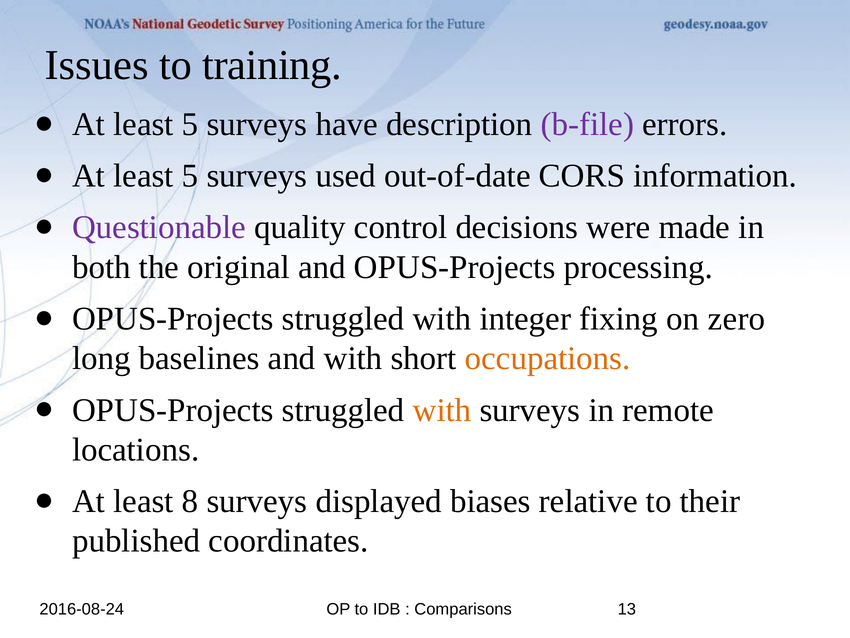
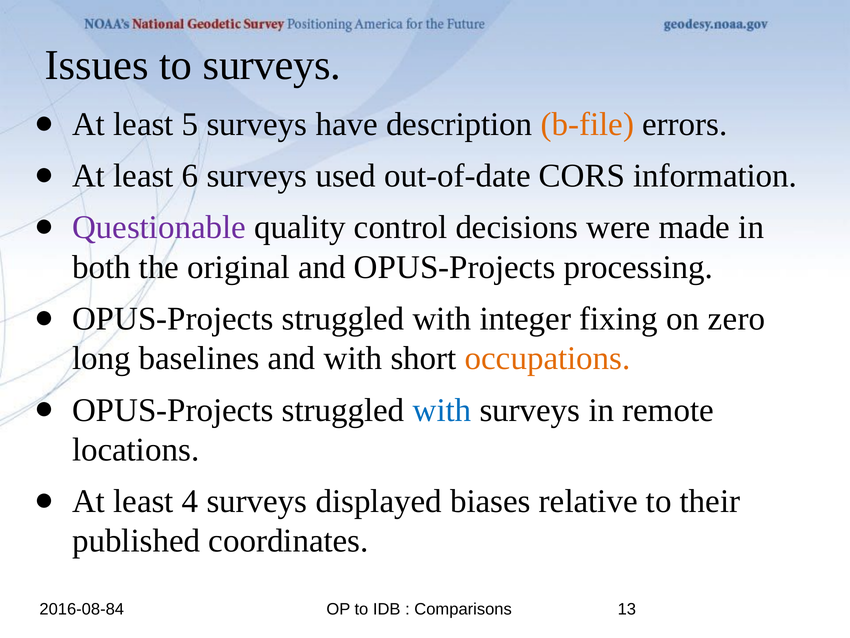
to training: training -> surveys
b-file colour: purple -> orange
5 at (190, 176): 5 -> 6
with at (442, 410) colour: orange -> blue
8: 8 -> 4
2016-08-24: 2016-08-24 -> 2016-08-84
